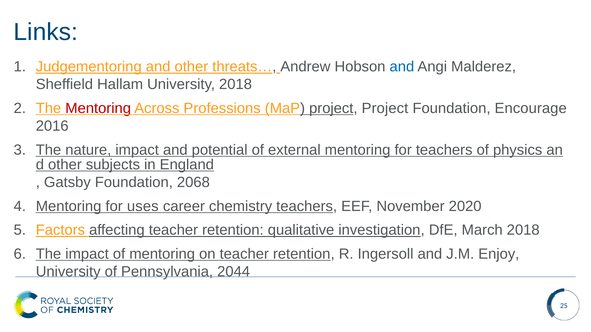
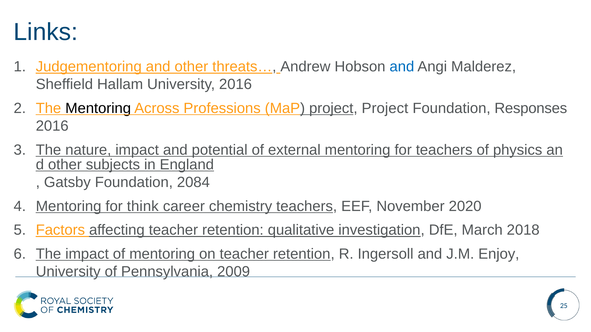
University 2018: 2018 -> 2016
Mentoring at (98, 108) colour: red -> black
Encourage: Encourage -> Responses
2068: 2068 -> 2084
uses: uses -> think
2044: 2044 -> 2009
